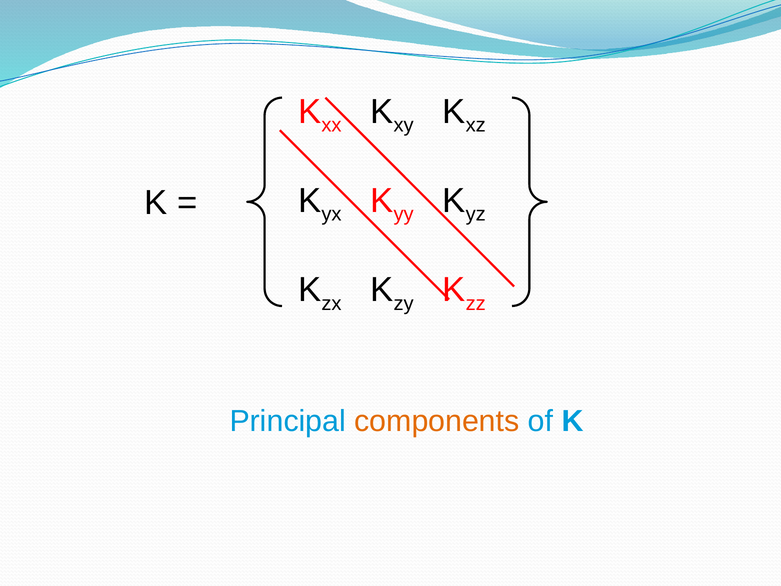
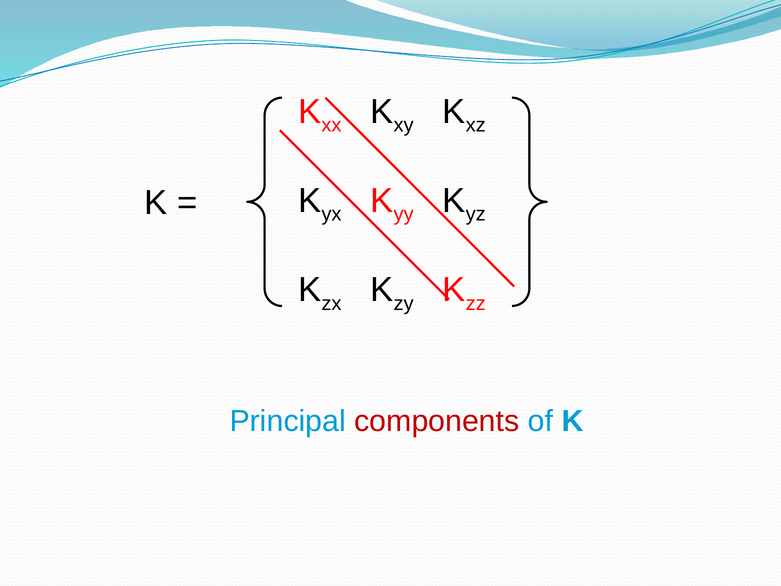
components colour: orange -> red
